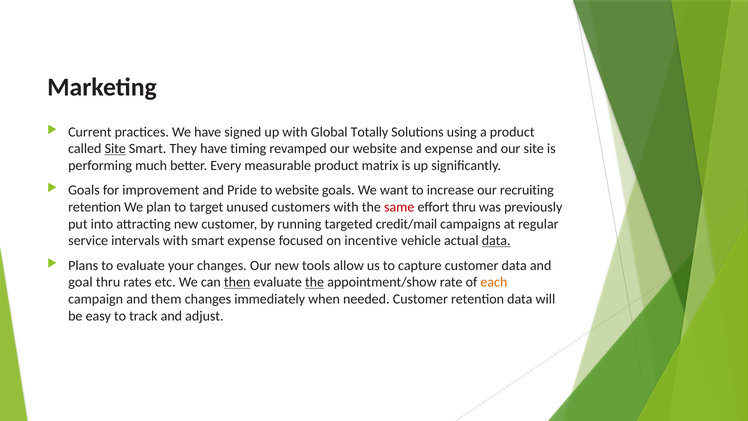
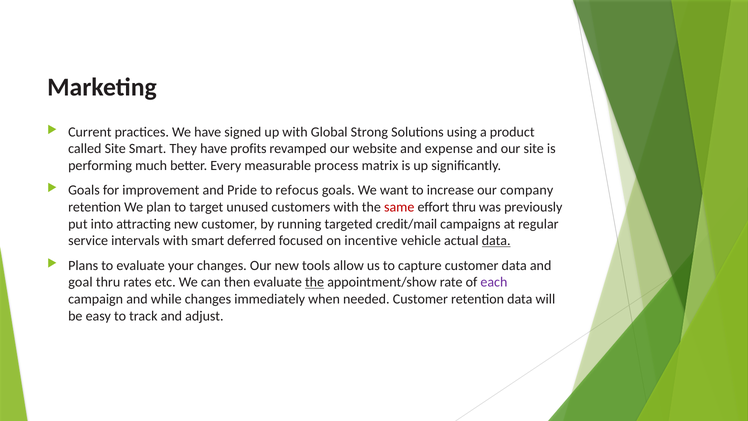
Totally: Totally -> Strong
Site at (115, 149) underline: present -> none
timing: timing -> profits
measurable product: product -> process
to website: website -> refocus
recruiting: recruiting -> company
smart expense: expense -> deferred
then underline: present -> none
each colour: orange -> purple
them: them -> while
